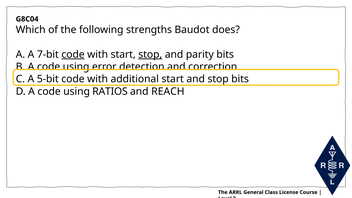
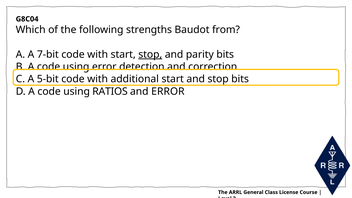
does: does -> from
code at (73, 54) underline: present -> none
and REACH: REACH -> ERROR
